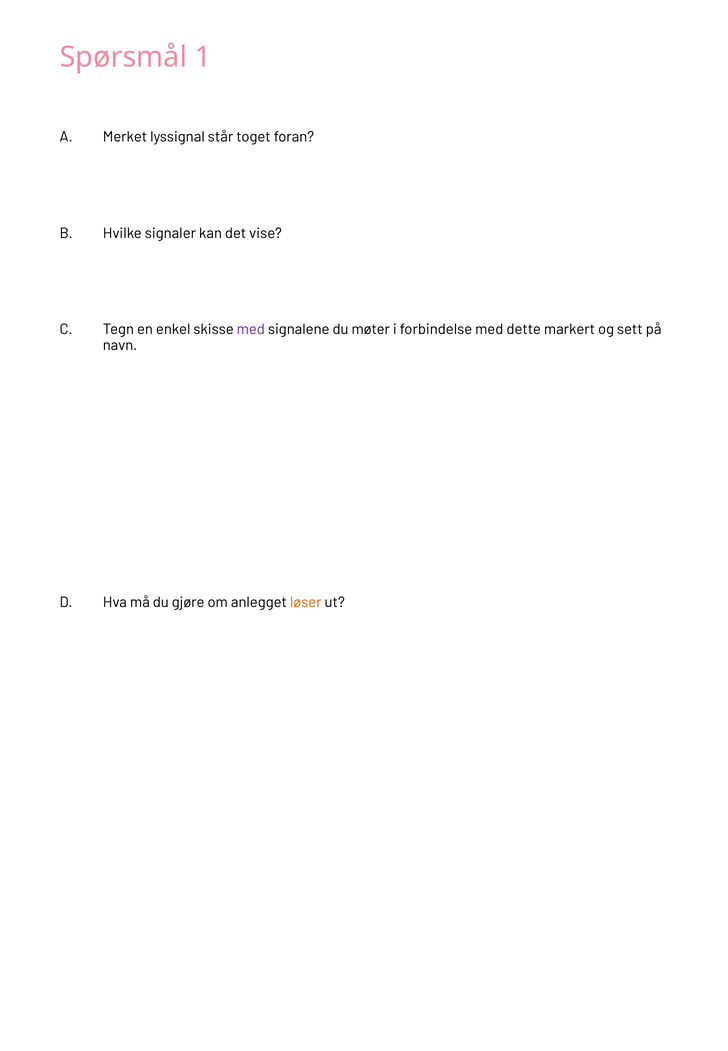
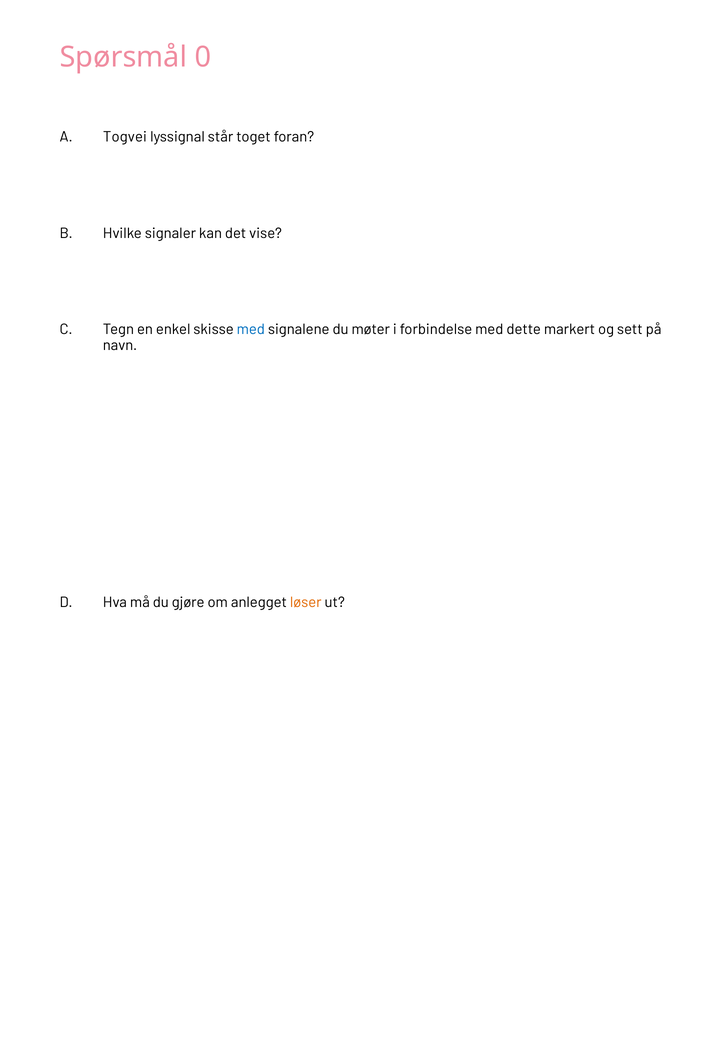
1: 1 -> 0
Merket: Merket -> Togvei
med at (251, 330) colour: purple -> blue
